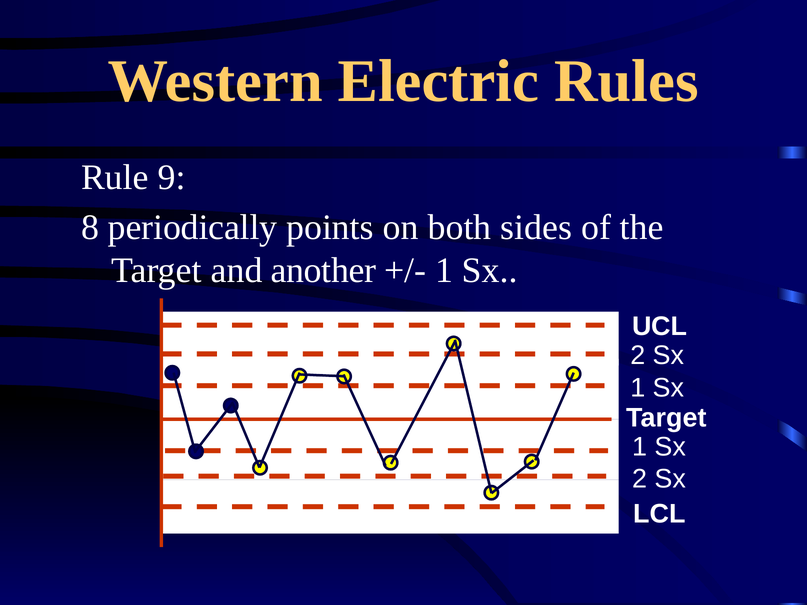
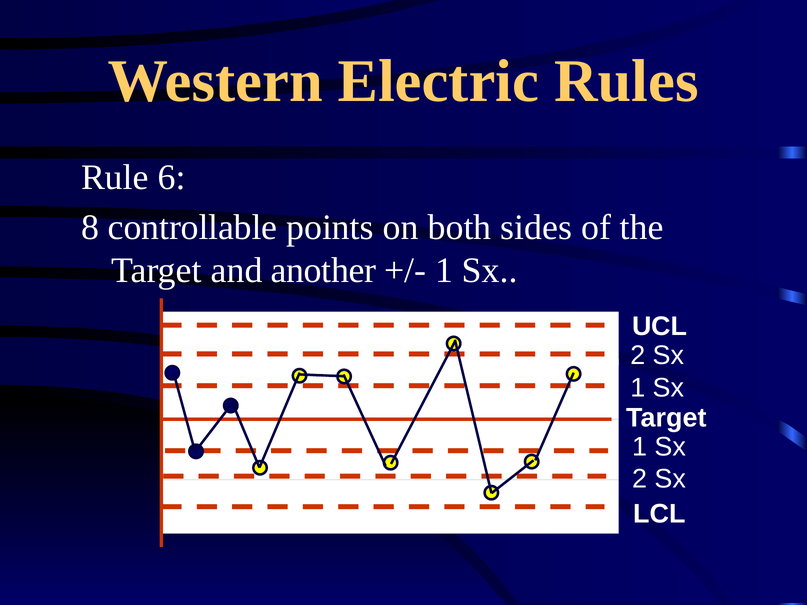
9: 9 -> 6
periodically: periodically -> controllable
